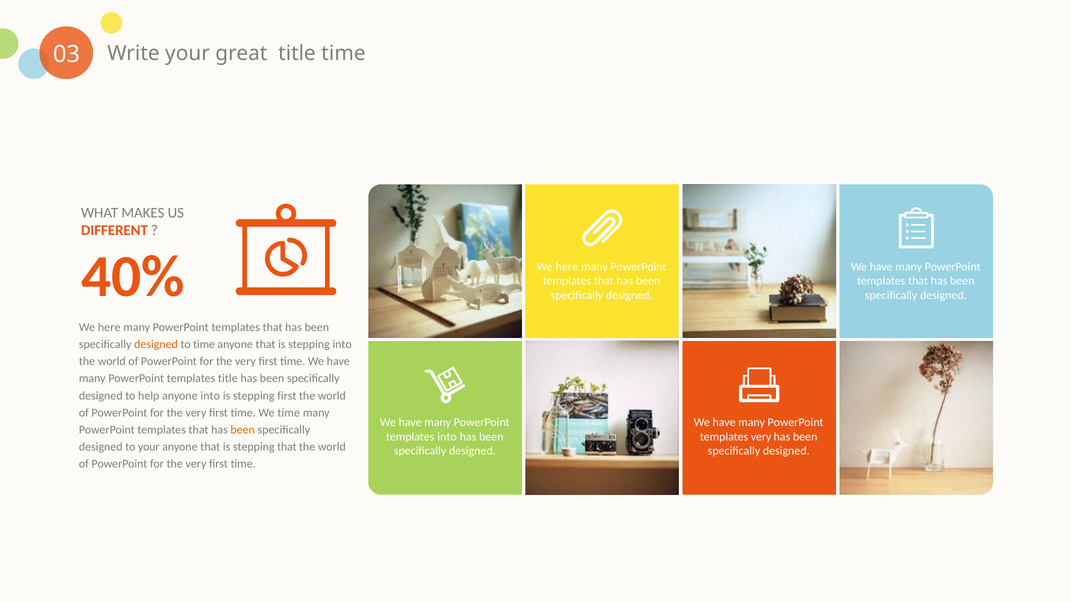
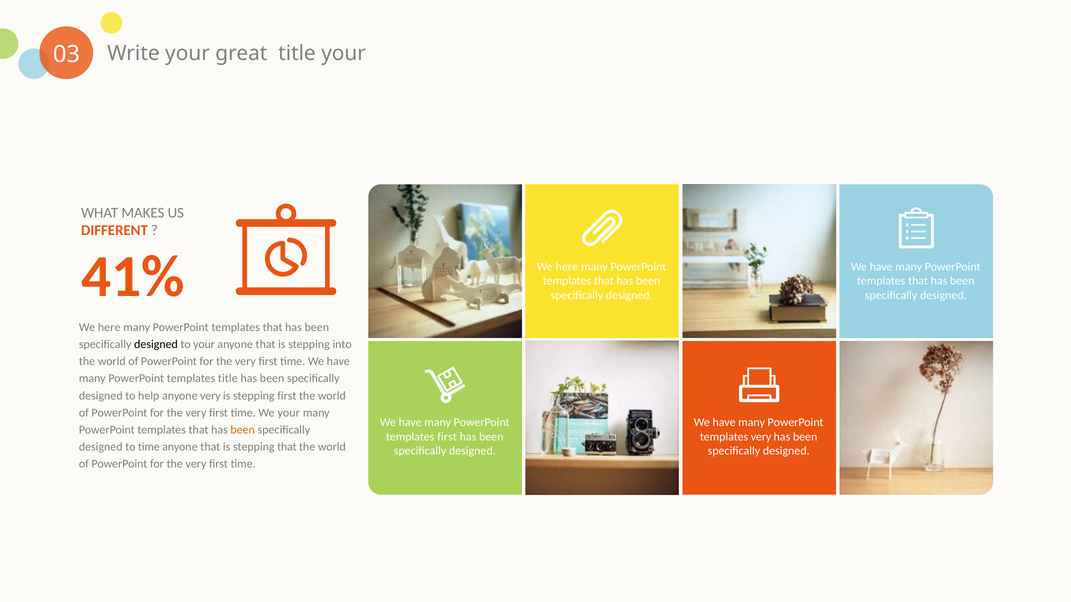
title time: time -> your
40%: 40% -> 41%
designed at (156, 345) colour: orange -> black
to time: time -> your
anyone into: into -> very
We time: time -> your
templates into: into -> first
to your: your -> time
